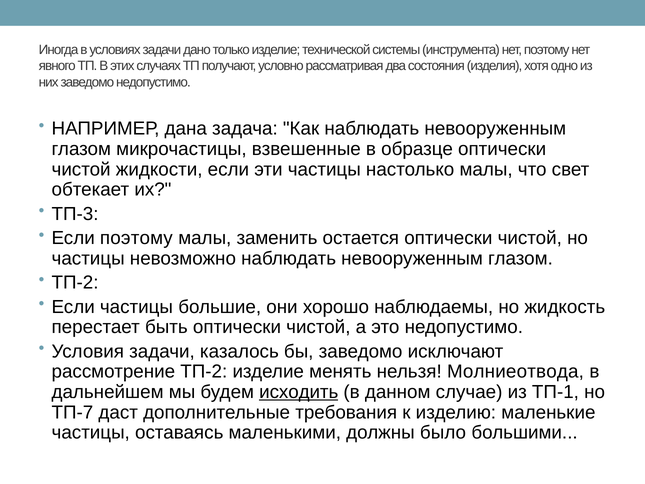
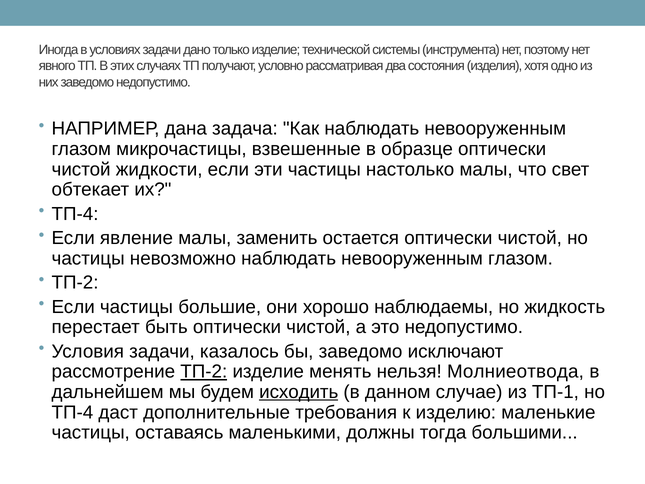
ТП-3 at (75, 214): ТП-3 -> ТП-4
Если поэтому: поэтому -> явление
ТП-2 at (204, 371) underline: none -> present
ТП-7 at (72, 412): ТП-7 -> ТП-4
было: было -> тогда
